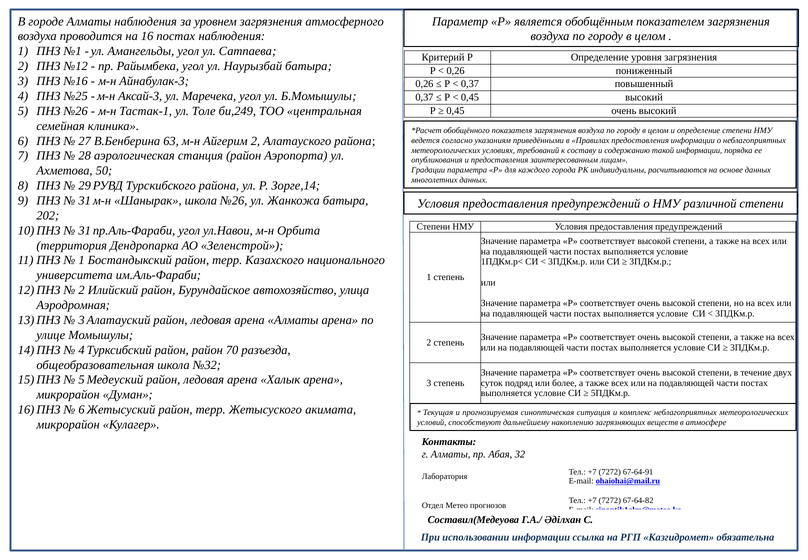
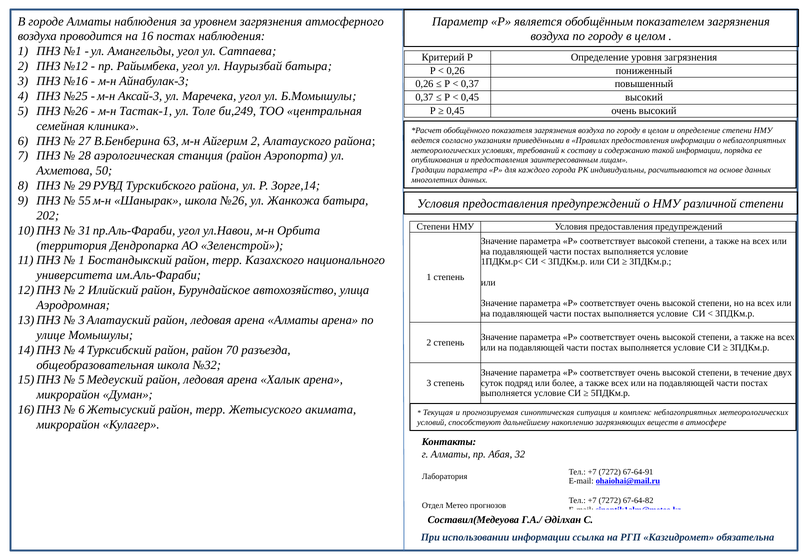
31 at (85, 200): 31 -> 55
